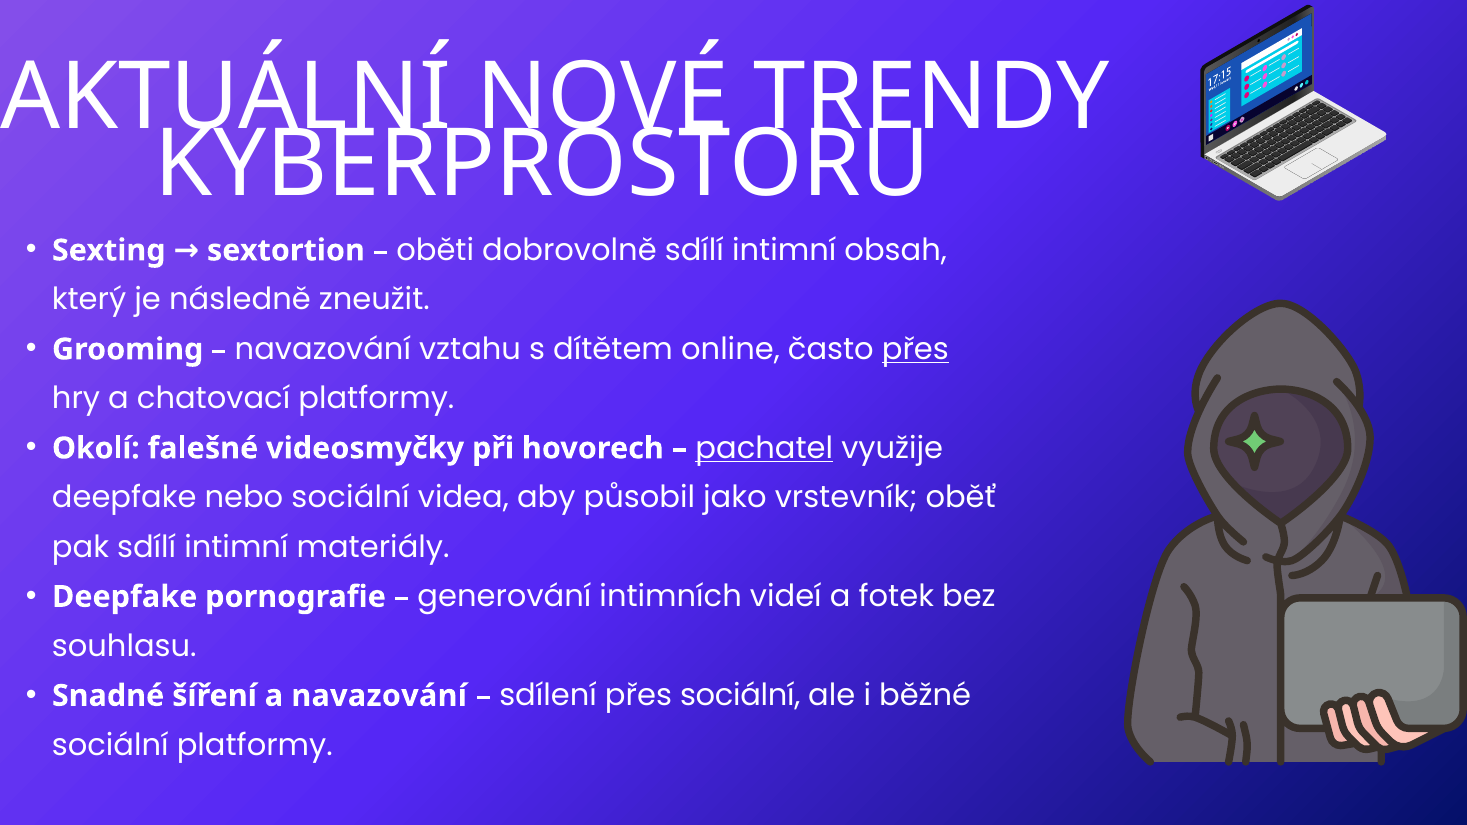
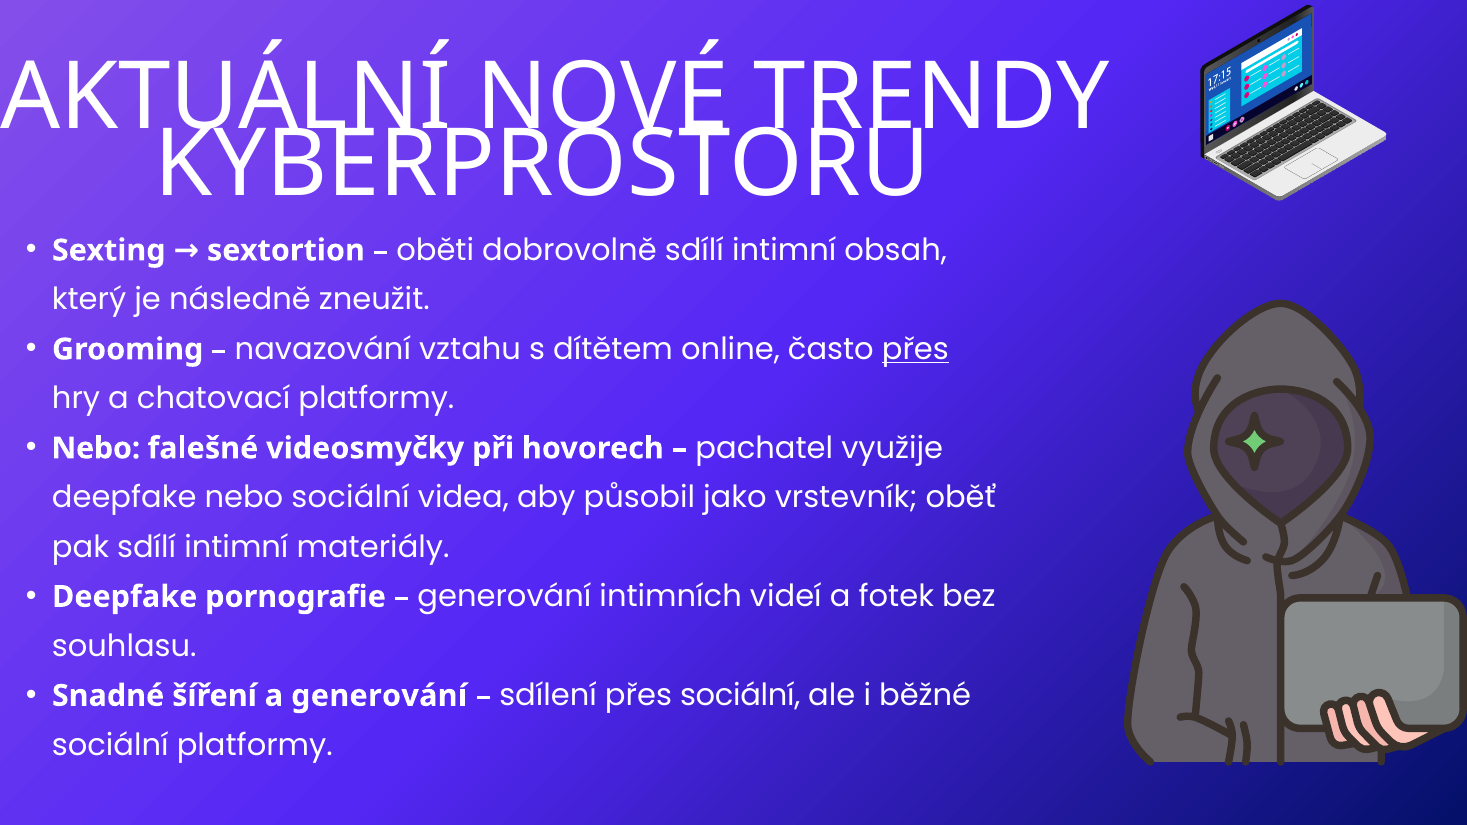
Okolí at (96, 448): Okolí -> Nebo
pachatel underline: present -> none
a navazování: navazování -> generování
